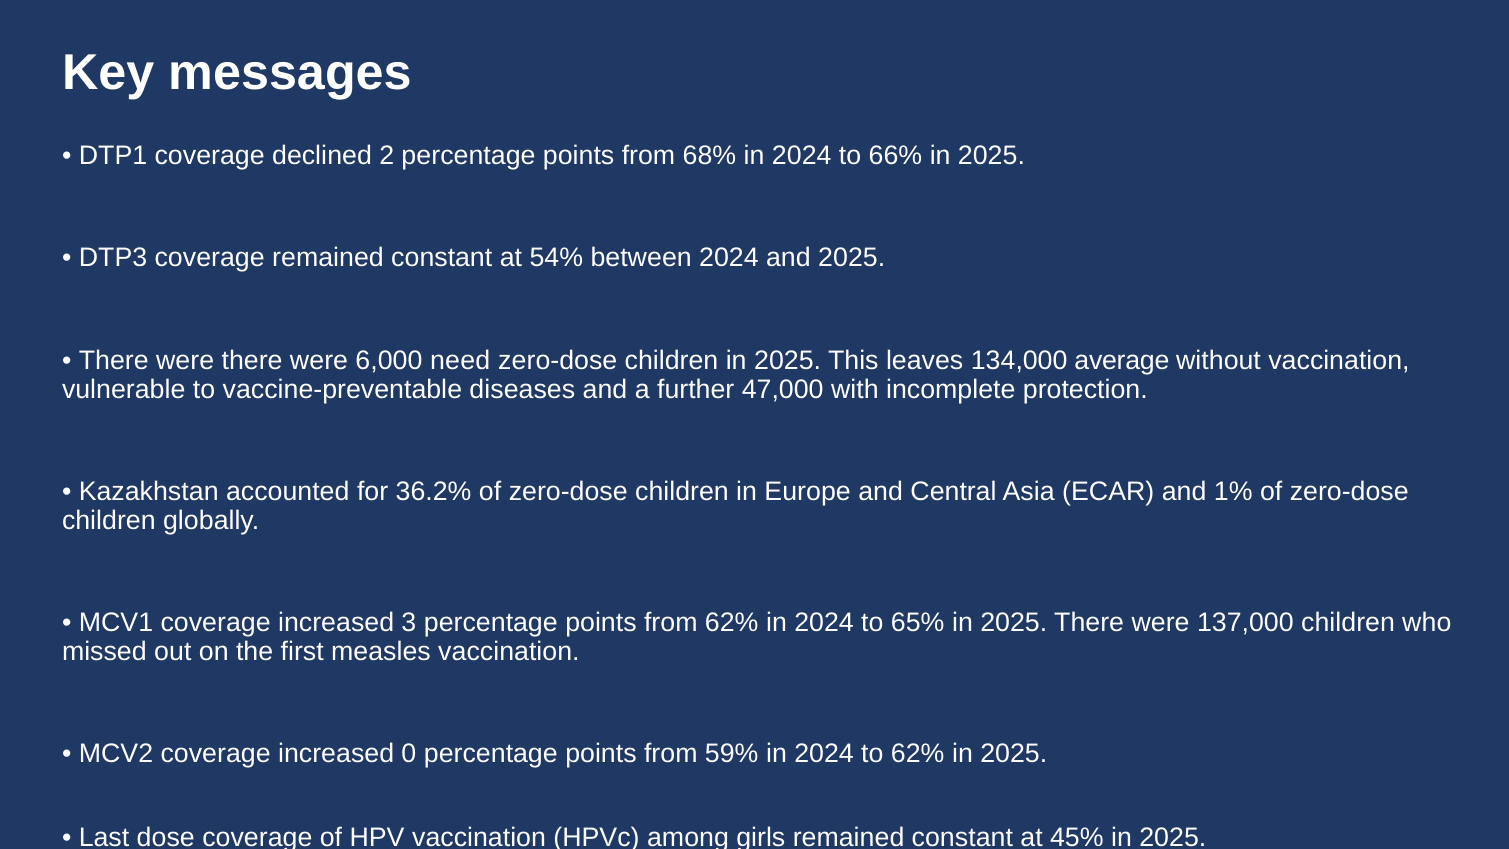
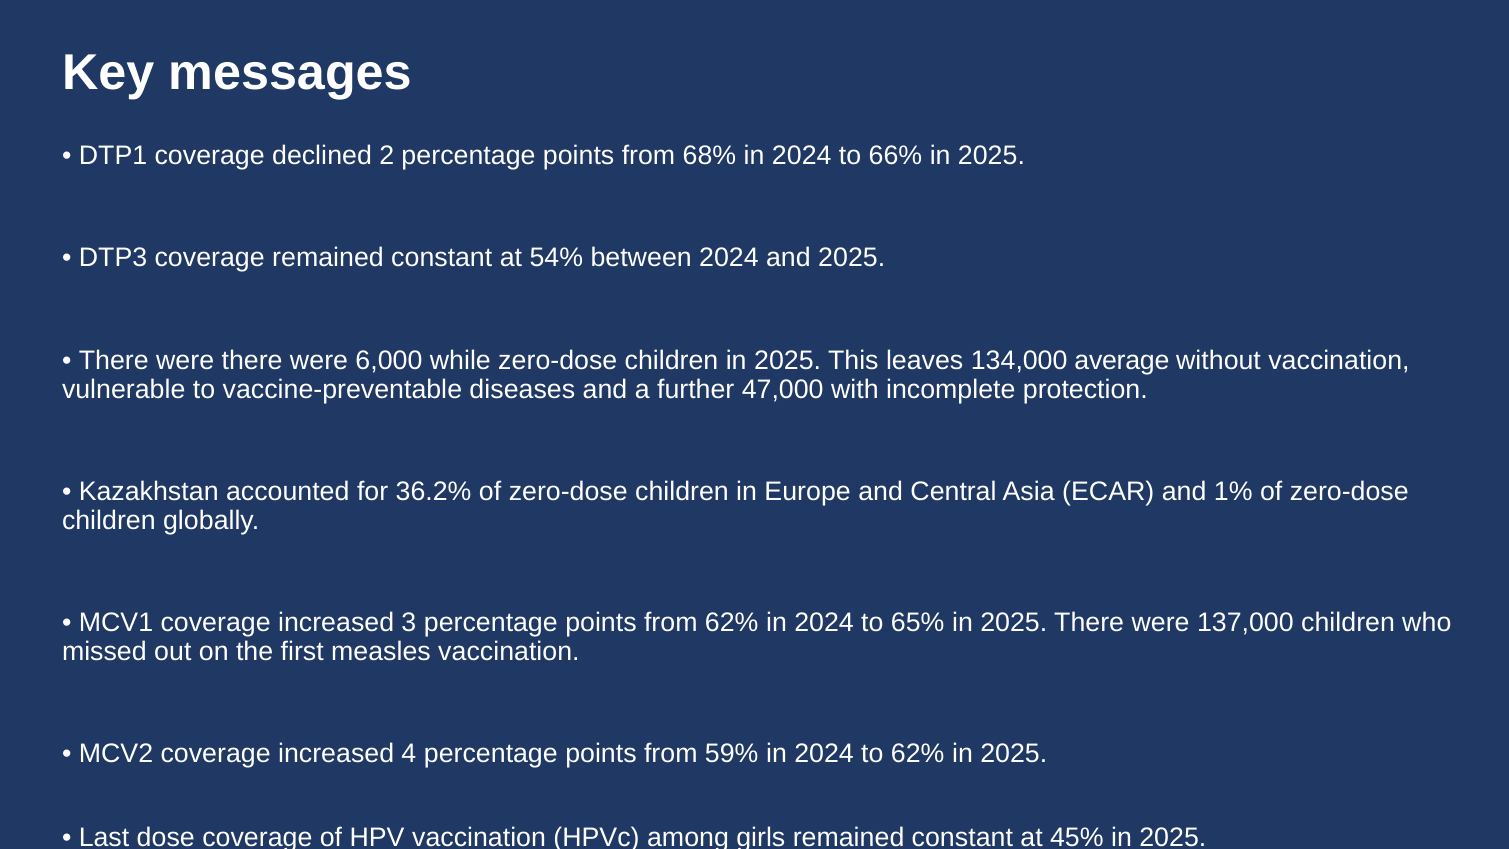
need: need -> while
0: 0 -> 4
